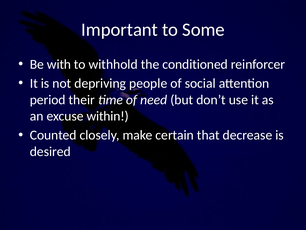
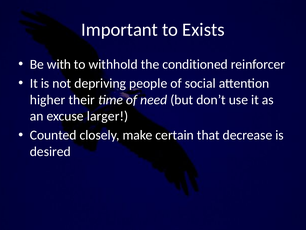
Some: Some -> Exists
period: period -> higher
within: within -> larger
